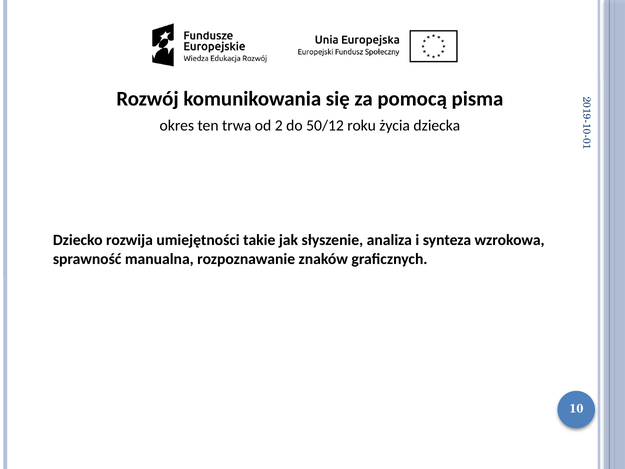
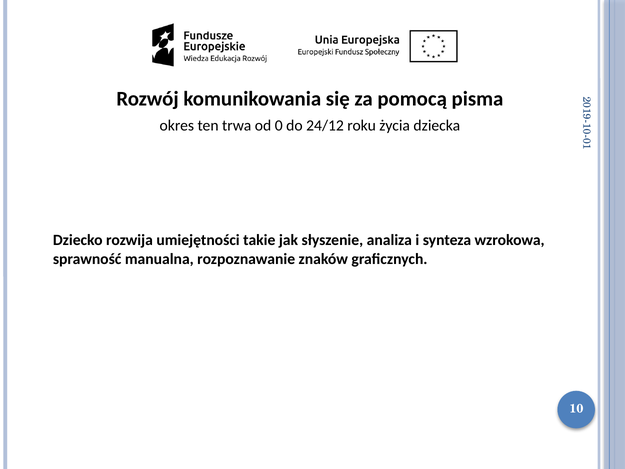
od 2: 2 -> 0
50/12: 50/12 -> 24/12
